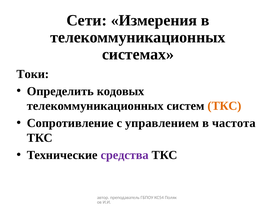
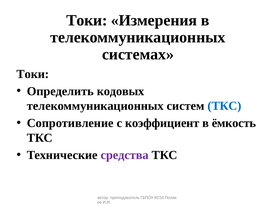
Сети at (87, 20): Сети -> Токи
ТКС at (225, 106) colour: orange -> blue
управлением: управлением -> коэффициент
частота: частота -> ёмкость
